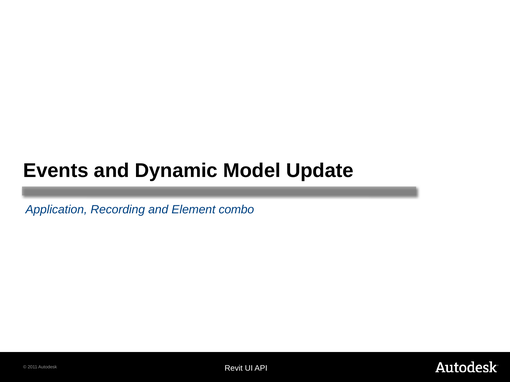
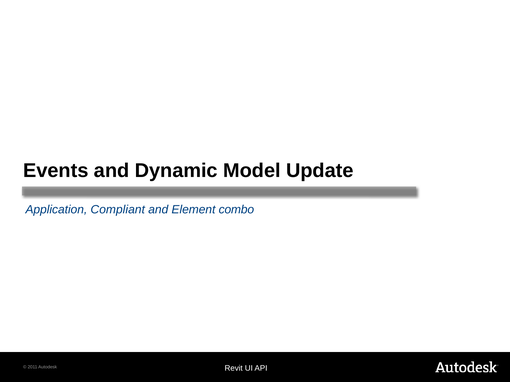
Recording: Recording -> Compliant
